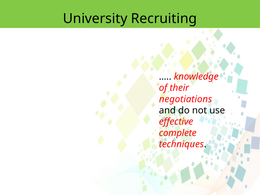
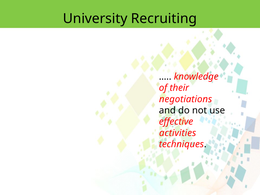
complete: complete -> activities
